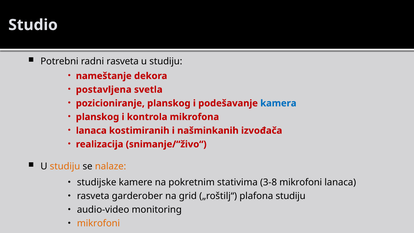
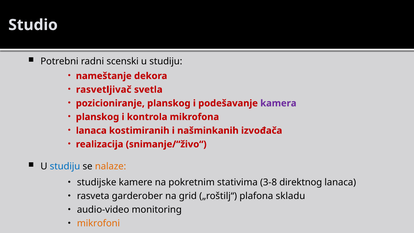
radni rasveta: rasveta -> scenski
postavljena: postavljena -> rasvetljivač
kamera colour: blue -> purple
studiju at (65, 166) colour: orange -> blue
3-8 mikrofoni: mikrofoni -> direktnog
plafona studiju: studiju -> skladu
